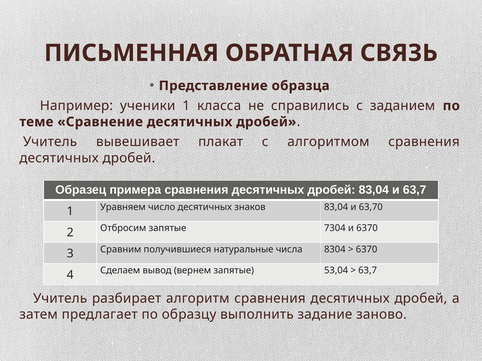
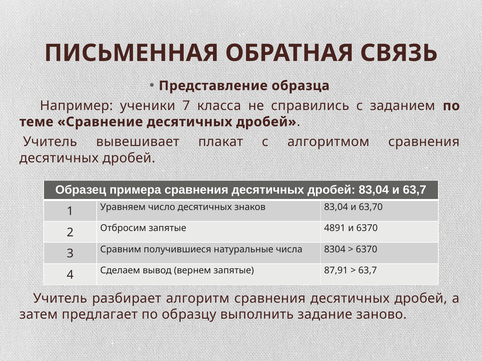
ученики 1: 1 -> 7
7304: 7304 -> 4891
53,04: 53,04 -> 87,91
